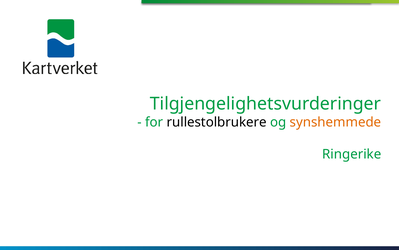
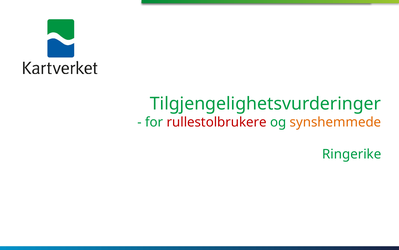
rullestolbrukere colour: black -> red
